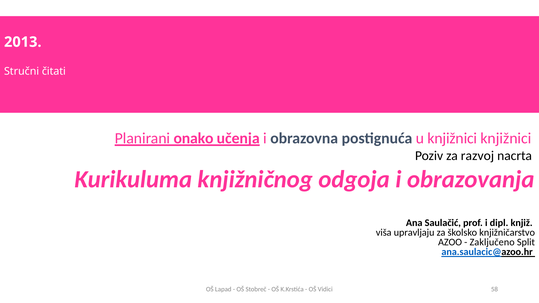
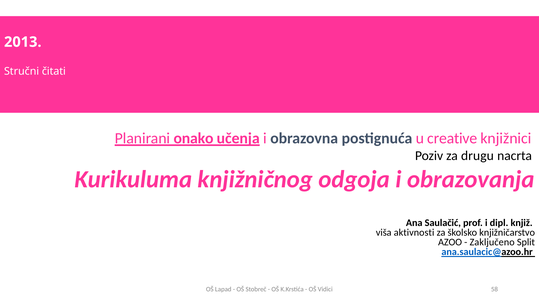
u knjižnici: knjižnici -> creative
razvoj: razvoj -> drugu
upravljaju: upravljaju -> aktivnosti
